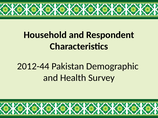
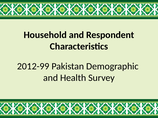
2012-44: 2012-44 -> 2012-99
